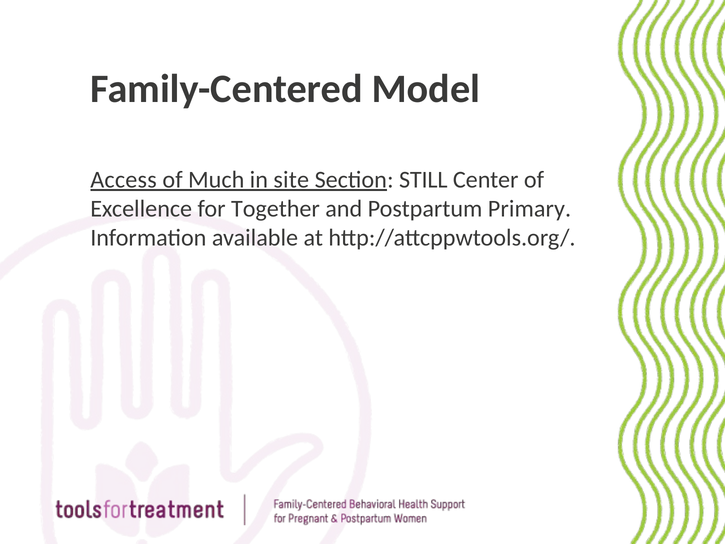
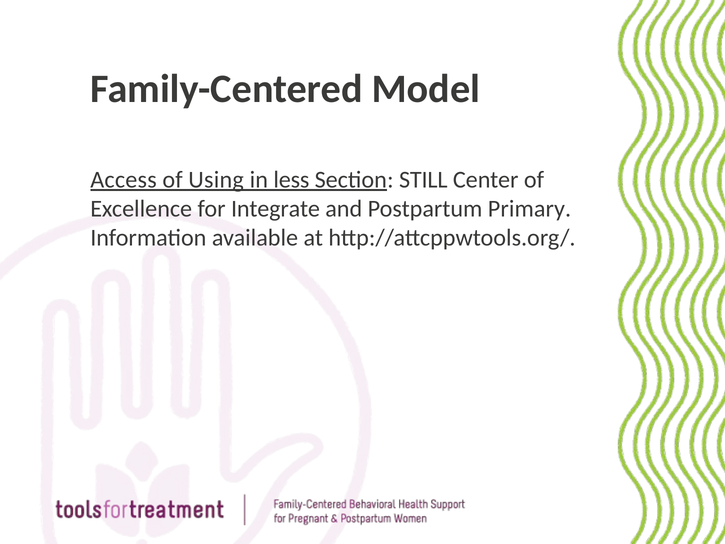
Much: Much -> Using
site: site -> less
Together: Together -> Integrate
